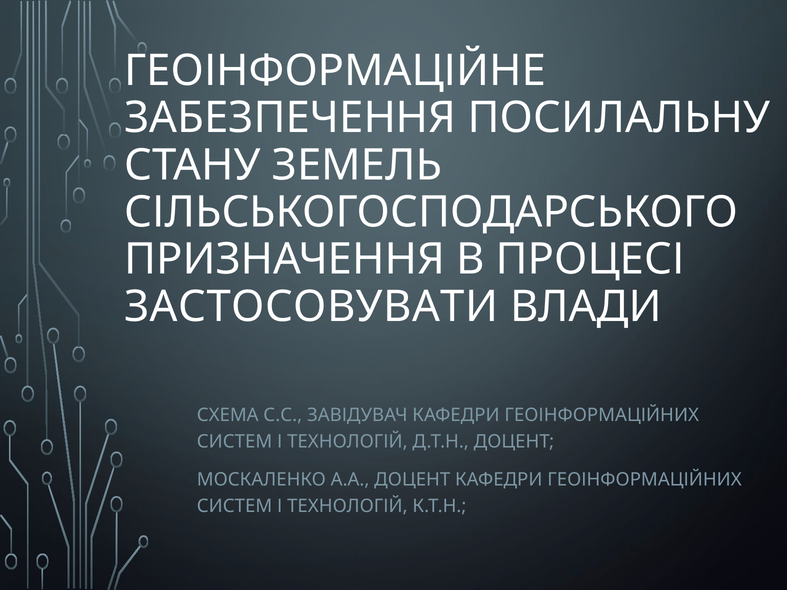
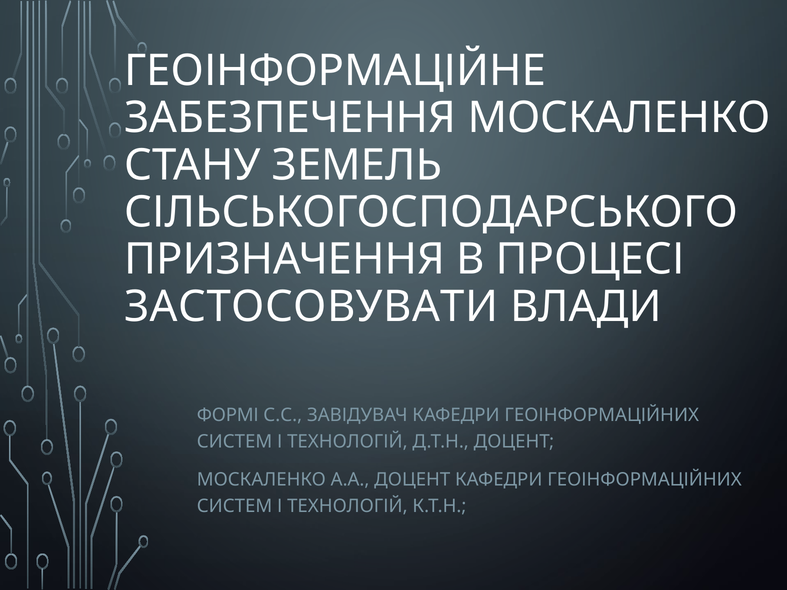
ЗАБЕЗПЕЧЕННЯ ПОСИЛАЛЬНУ: ПОСИЛАЛЬНУ -> МОСКАЛЕНКО
СХЕМА: СХЕМА -> ФОРМІ
